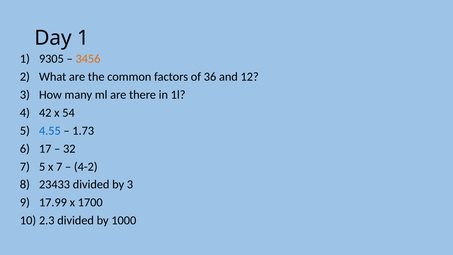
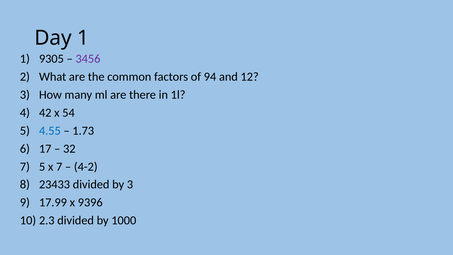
3456 colour: orange -> purple
36: 36 -> 94
1700: 1700 -> 9396
